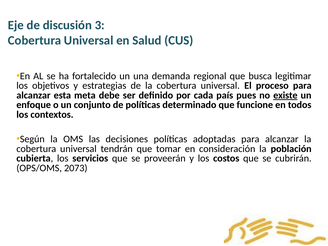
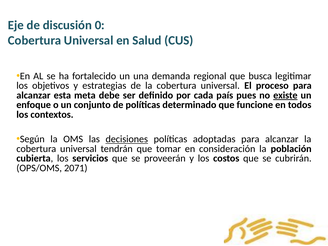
3: 3 -> 0
decisiones underline: none -> present
2073: 2073 -> 2071
